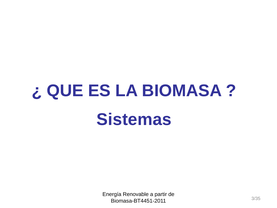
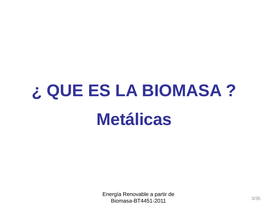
Sistemas: Sistemas -> Metálicas
